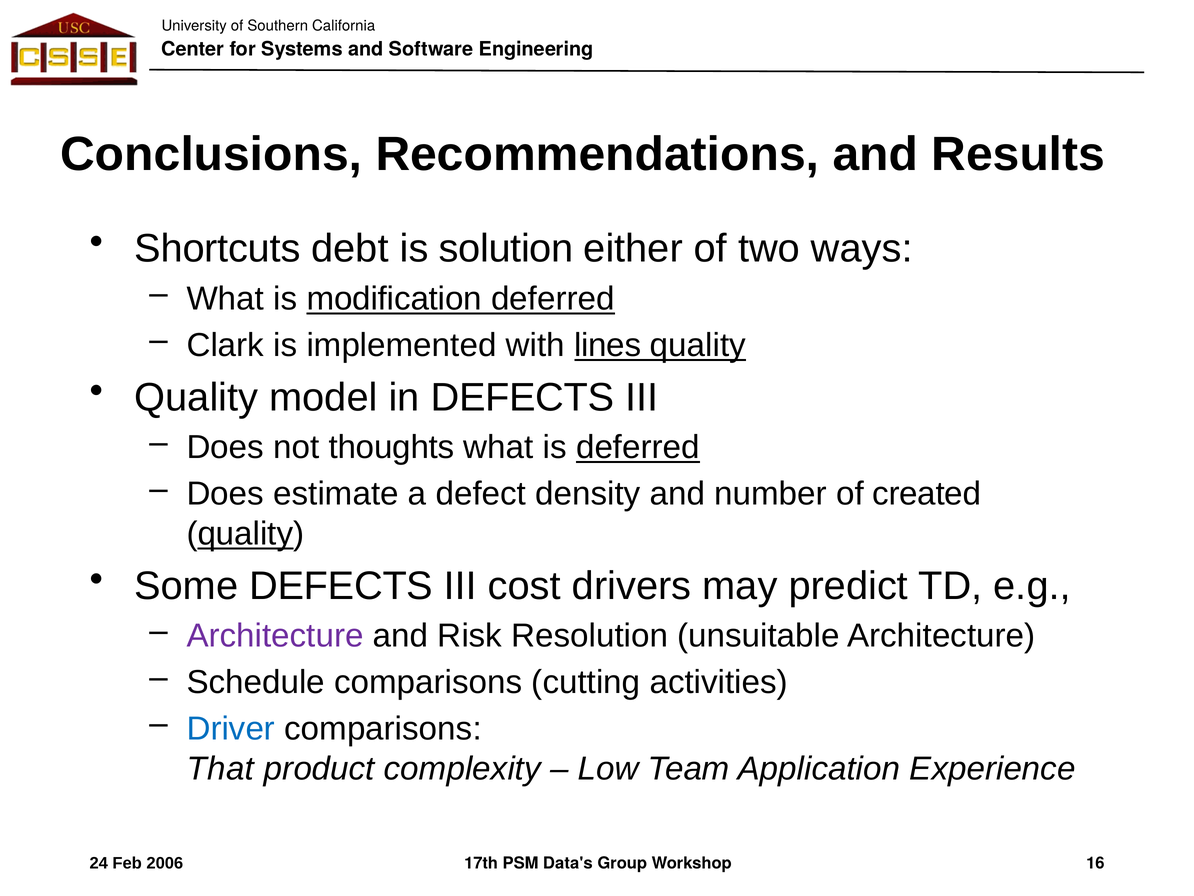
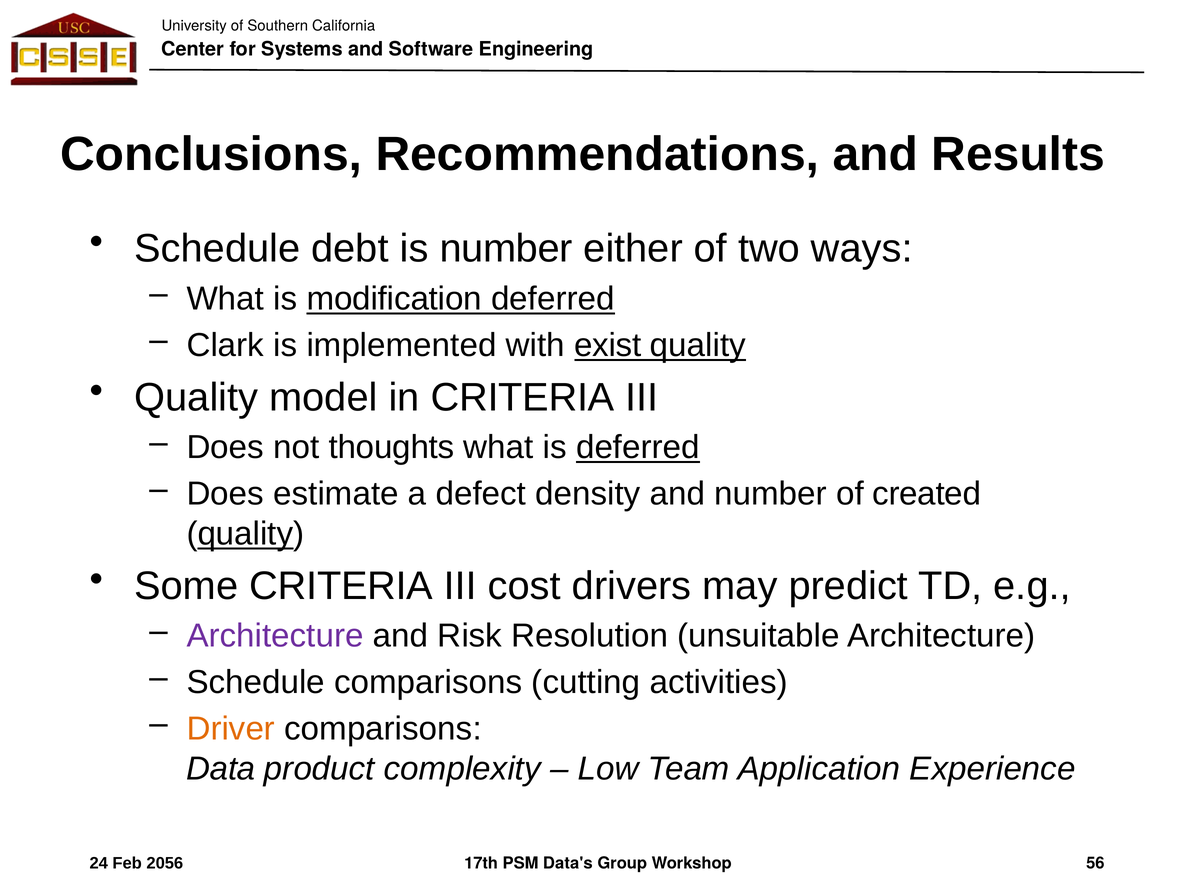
Shortcuts at (217, 249): Shortcuts -> Schedule
is solution: solution -> number
lines: lines -> exist
in DEFECTS: DEFECTS -> CRITERIA
Some DEFECTS: DEFECTS -> CRITERIA
Driver colour: blue -> orange
That: That -> Data
2006: 2006 -> 2056
16: 16 -> 56
